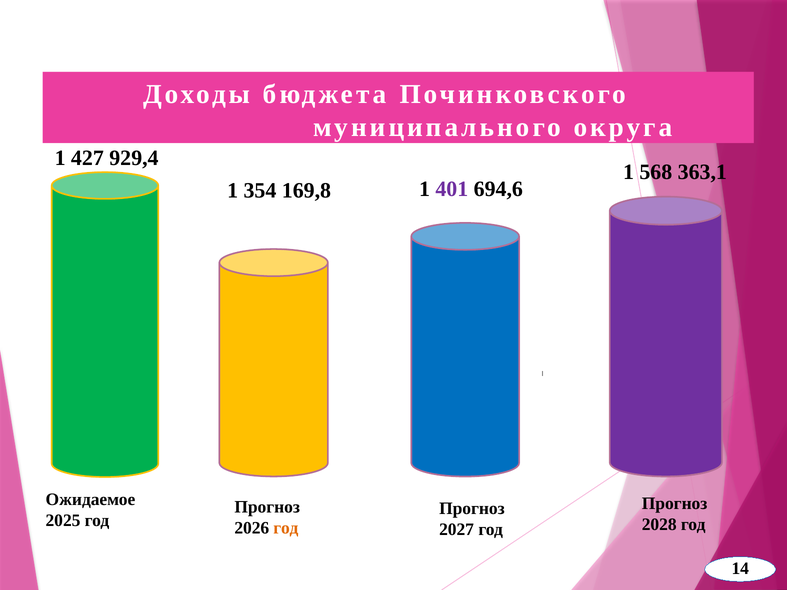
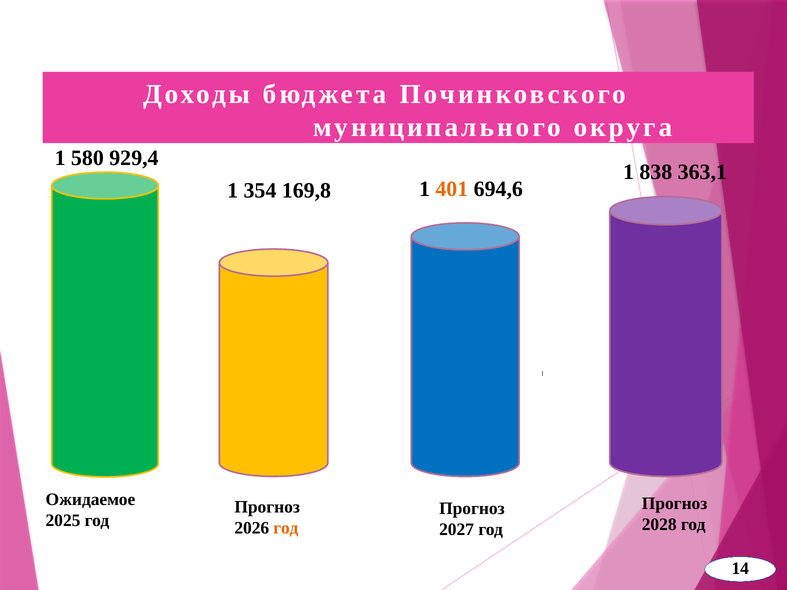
427: 427 -> 580
568: 568 -> 838
401 colour: purple -> orange
